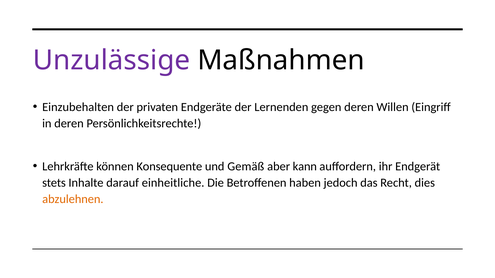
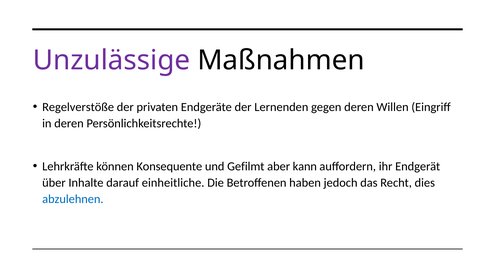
Einzubehalten: Einzubehalten -> Regelverstöße
Gemäß: Gemäß -> Gefilmt
stets: stets -> über
abzulehnen colour: orange -> blue
